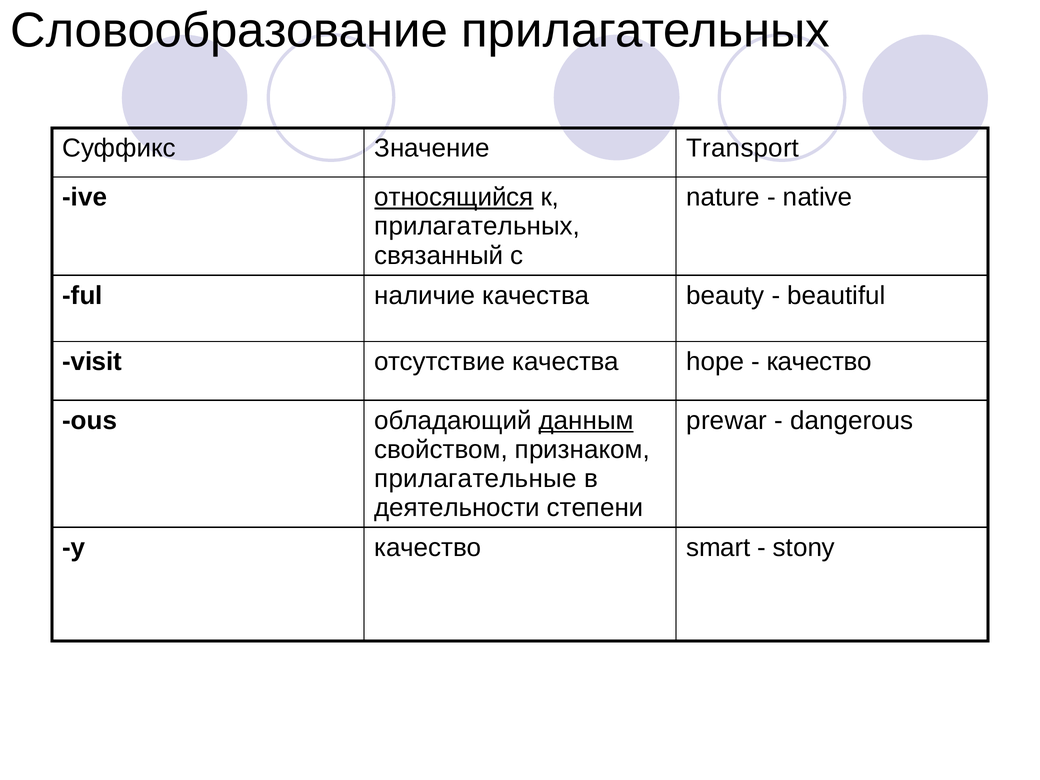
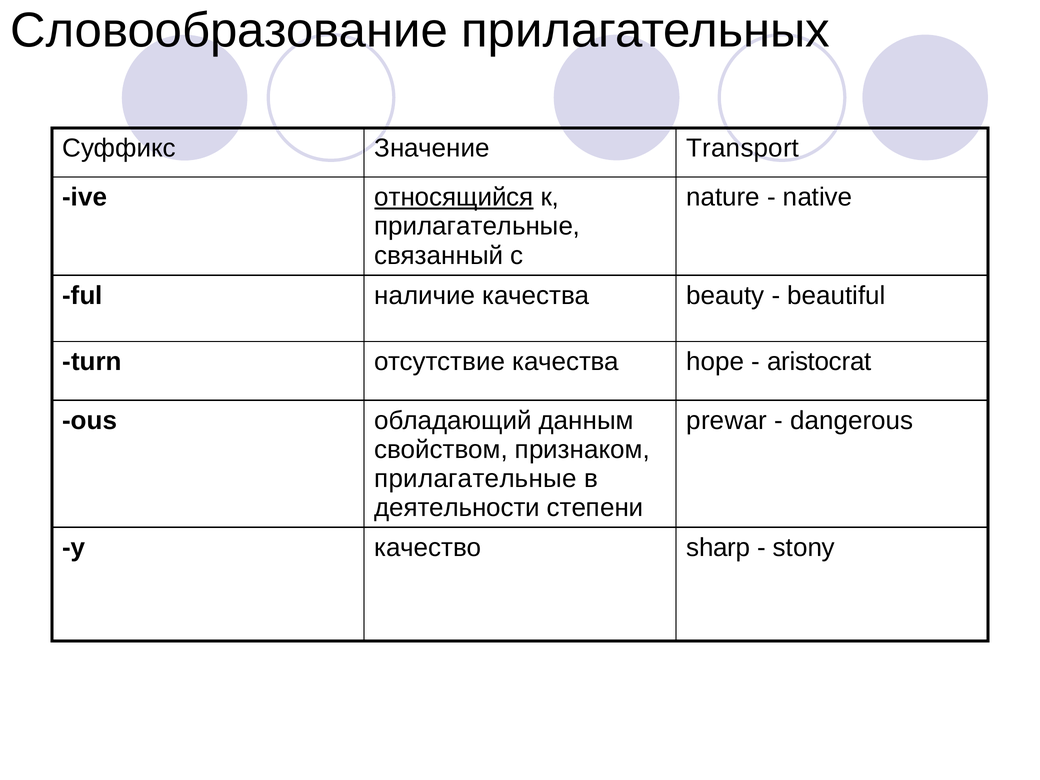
прилагательных at (477, 226): прилагательных -> прилагательные
visit: visit -> turn
качество at (819, 362): качество -> aristocrat
данным underline: present -> none
smart: smart -> sharp
